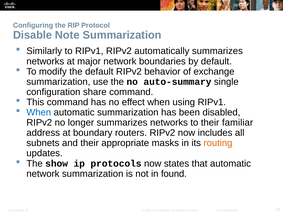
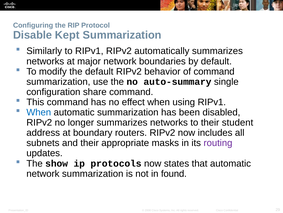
Note: Note -> Kept
of exchange: exchange -> command
familiar: familiar -> student
routing colour: orange -> purple
